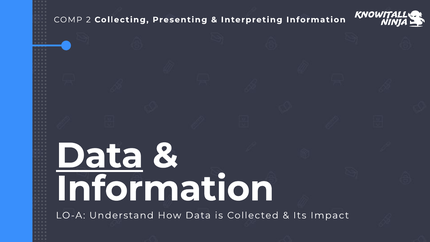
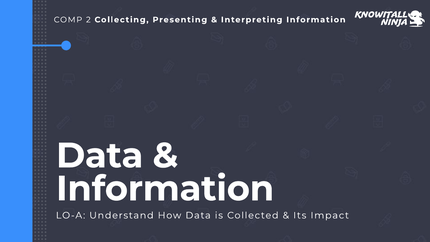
Data at (100, 156) underline: present -> none
